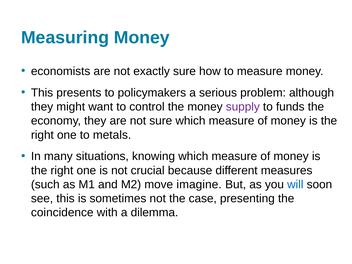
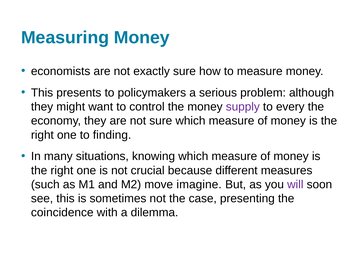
funds: funds -> every
metals: metals -> finding
will colour: blue -> purple
